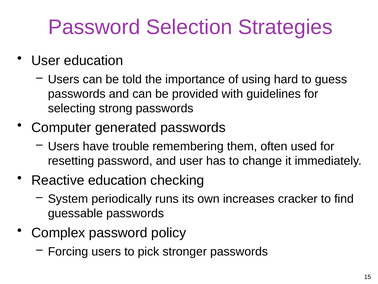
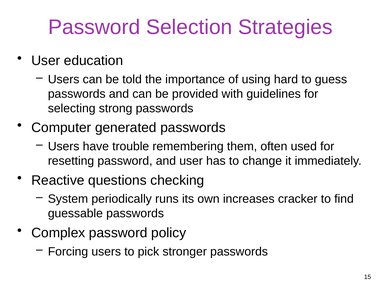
Reactive education: education -> questions
